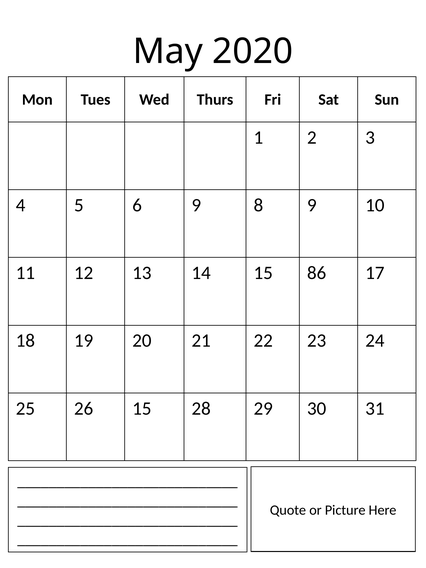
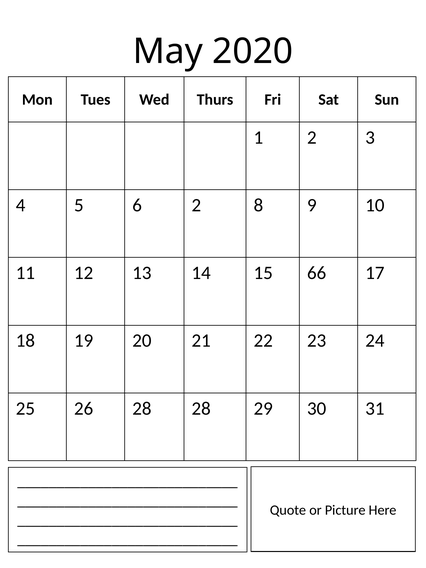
6 9: 9 -> 2
86: 86 -> 66
26 15: 15 -> 28
